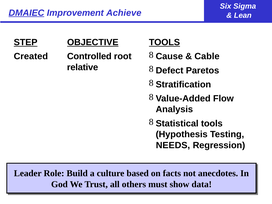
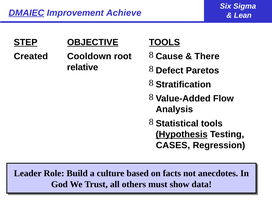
Cable: Cable -> There
Controlled: Controlled -> Cooldown
Hypothesis underline: none -> present
NEEDS: NEEDS -> CASES
